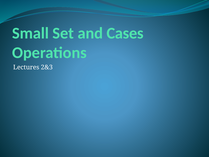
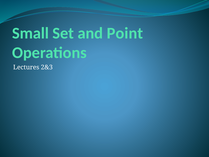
Cases: Cases -> Point
